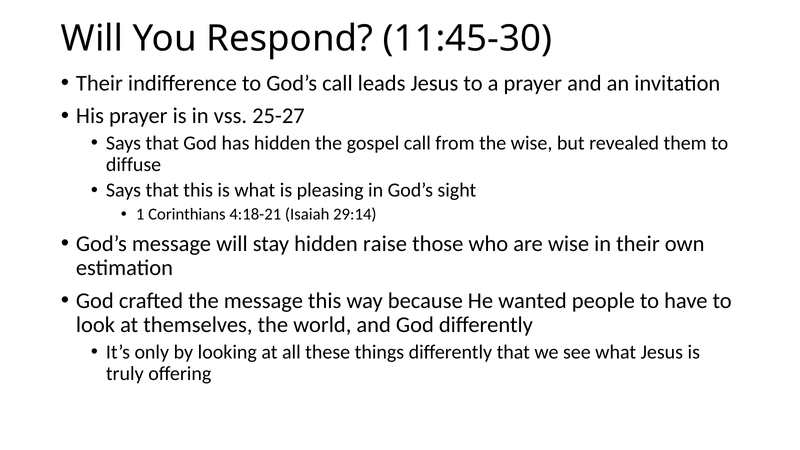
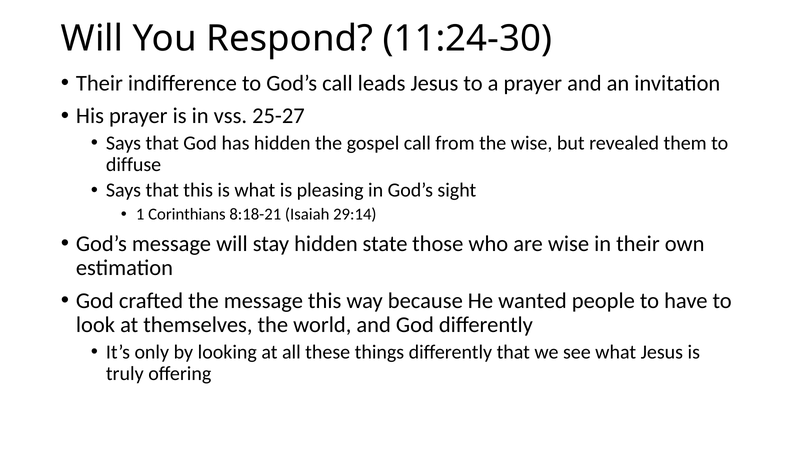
11:45-30: 11:45-30 -> 11:24-30
4:18-21: 4:18-21 -> 8:18-21
raise: raise -> state
